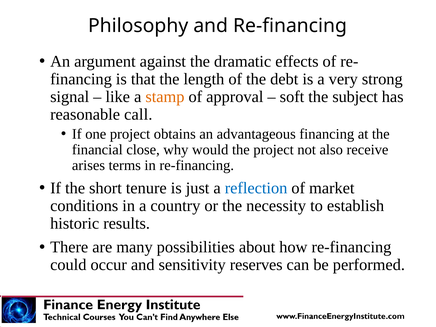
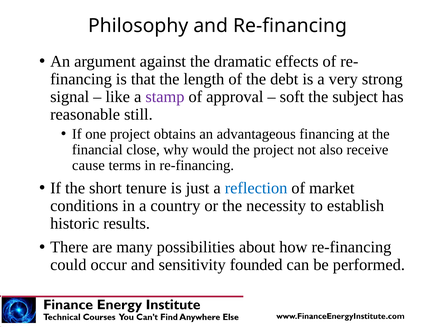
stamp colour: orange -> purple
call: call -> still
arises: arises -> cause
reserves: reserves -> founded
